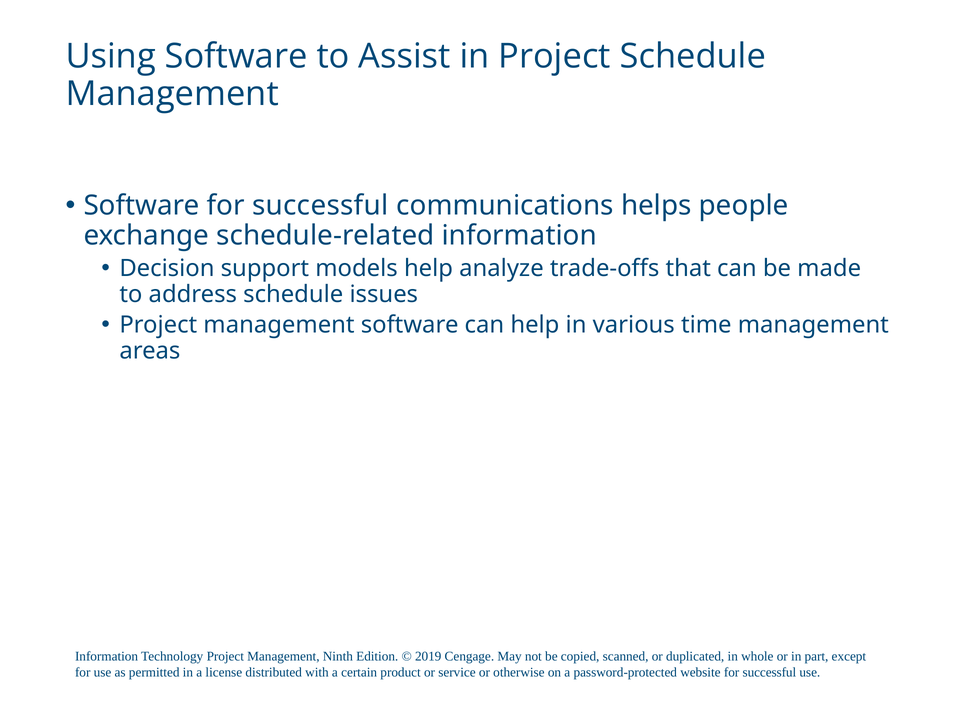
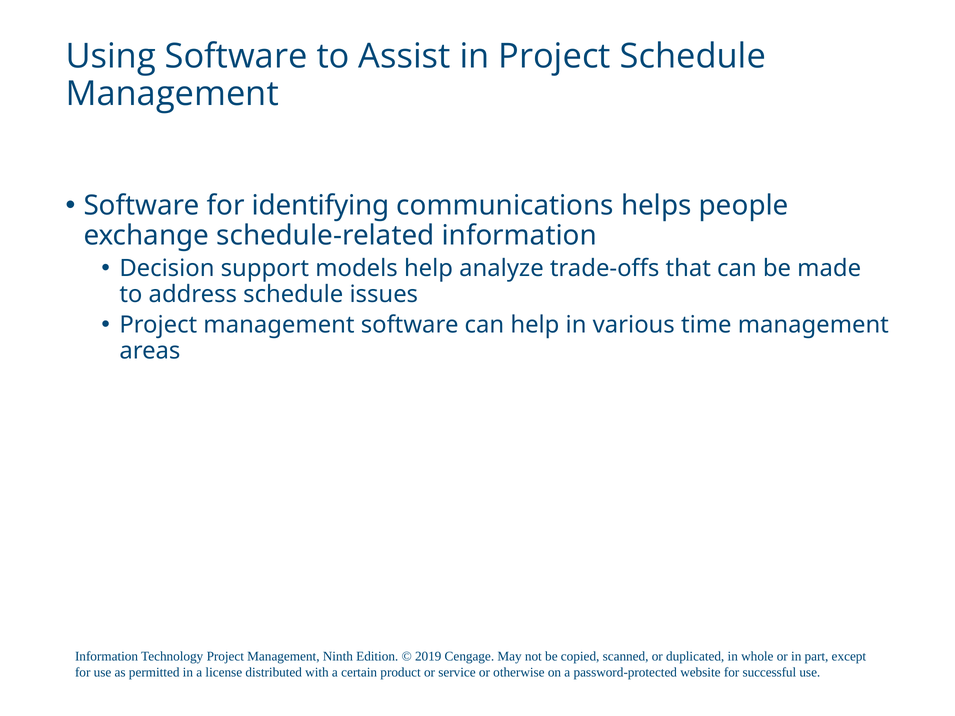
Software for successful: successful -> identifying
